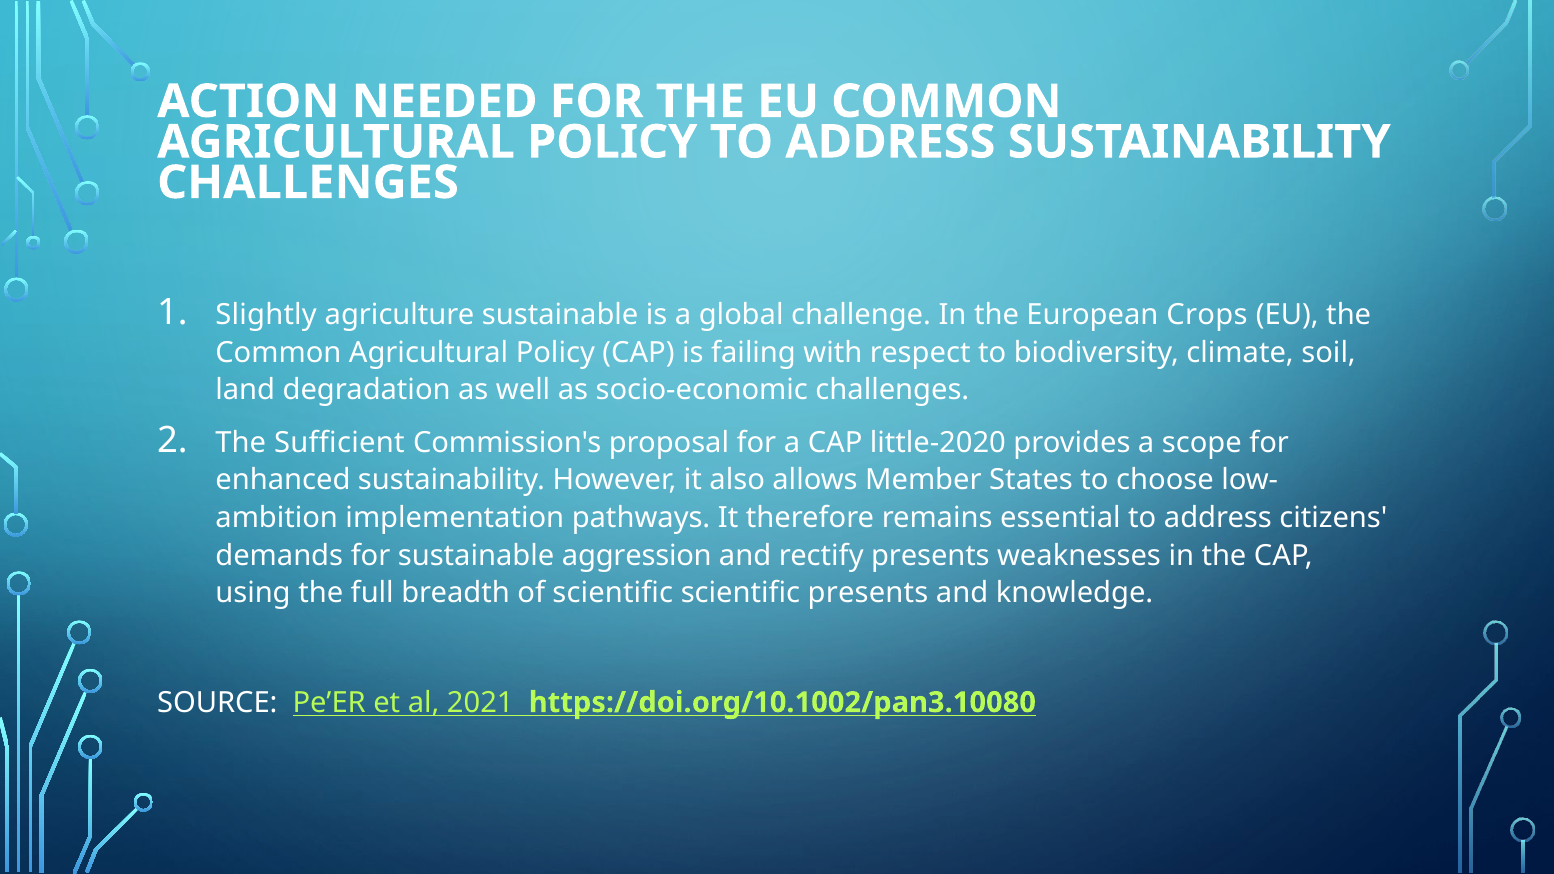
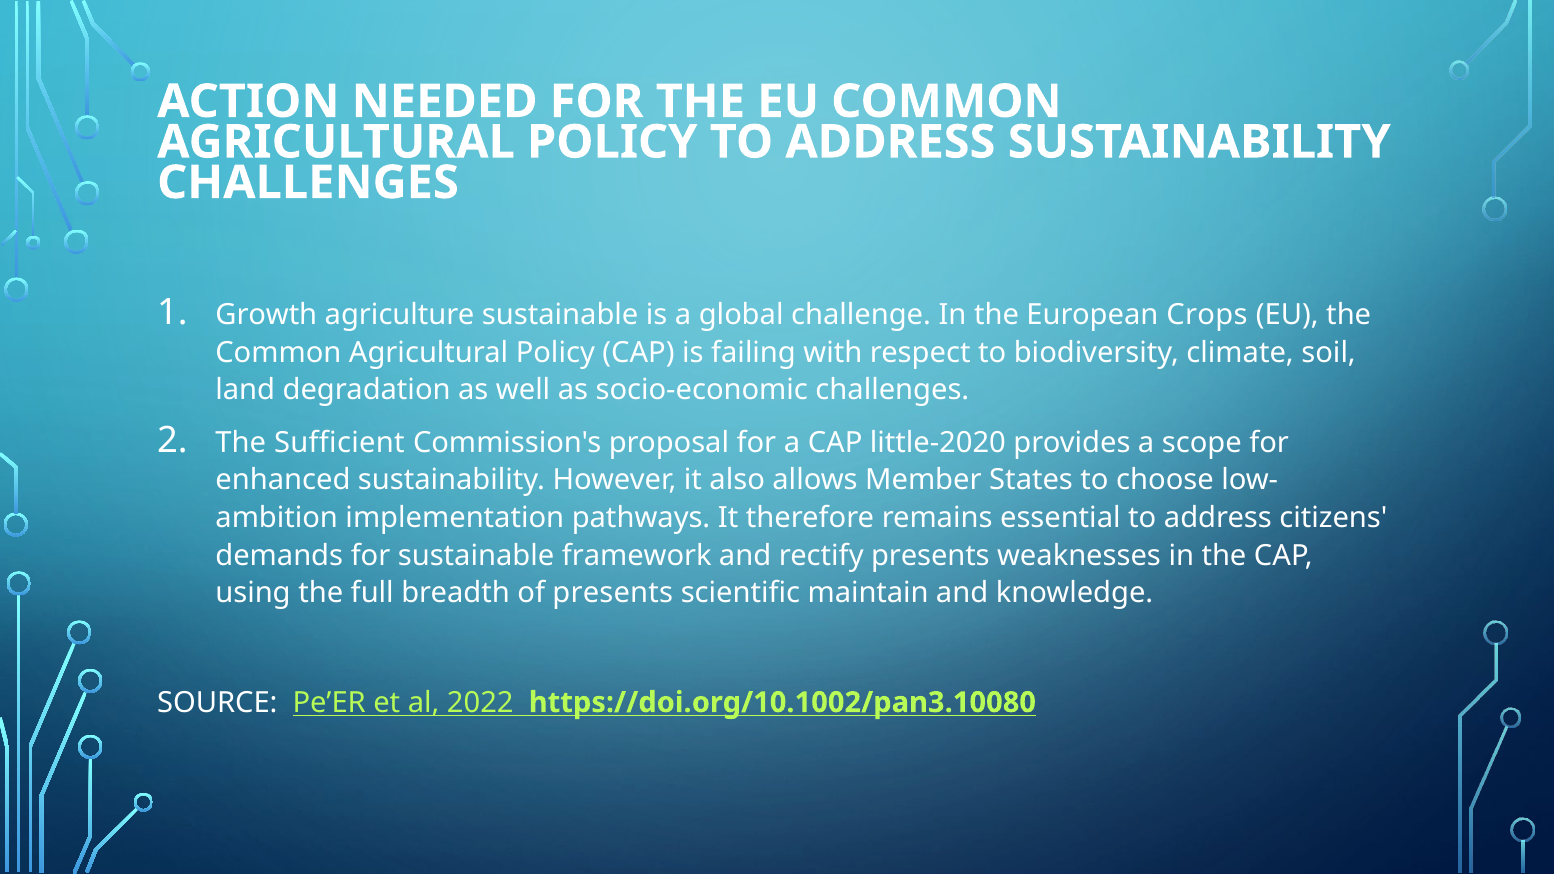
Slightly: Slightly -> Growth
aggression: aggression -> framework
of scientific: scientific -> presents
scientific presents: presents -> maintain
2021: 2021 -> 2022
